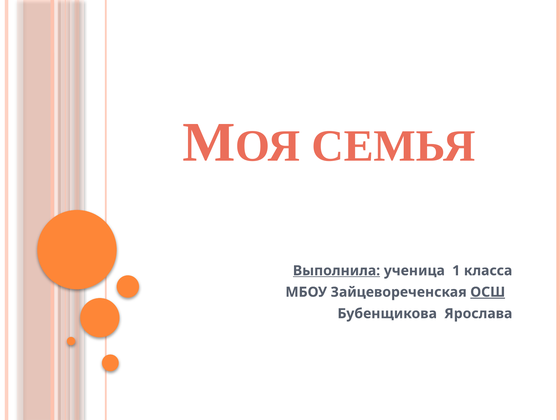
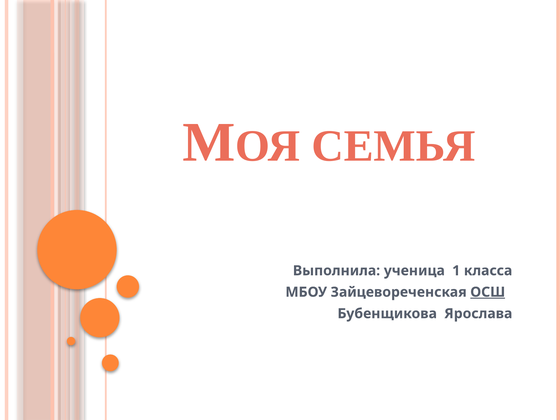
Выполнила underline: present -> none
